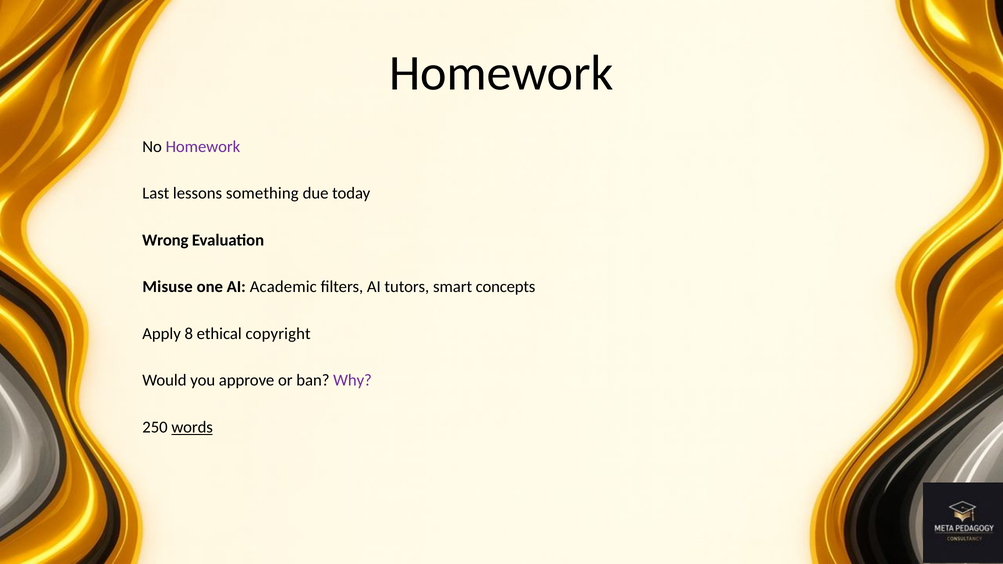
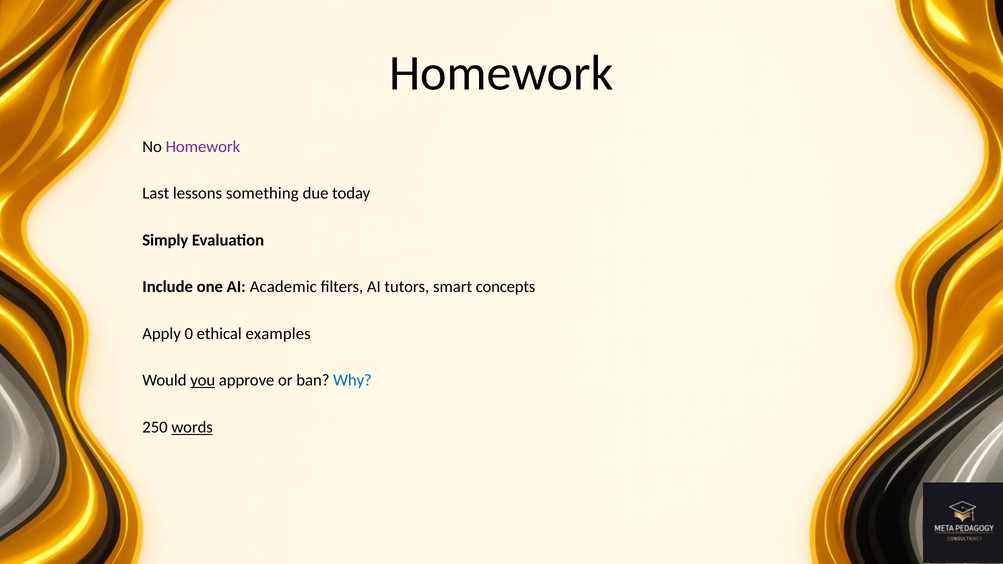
Wrong: Wrong -> Simply
Misuse: Misuse -> Include
8: 8 -> 0
copyright: copyright -> examples
you underline: none -> present
Why colour: purple -> blue
